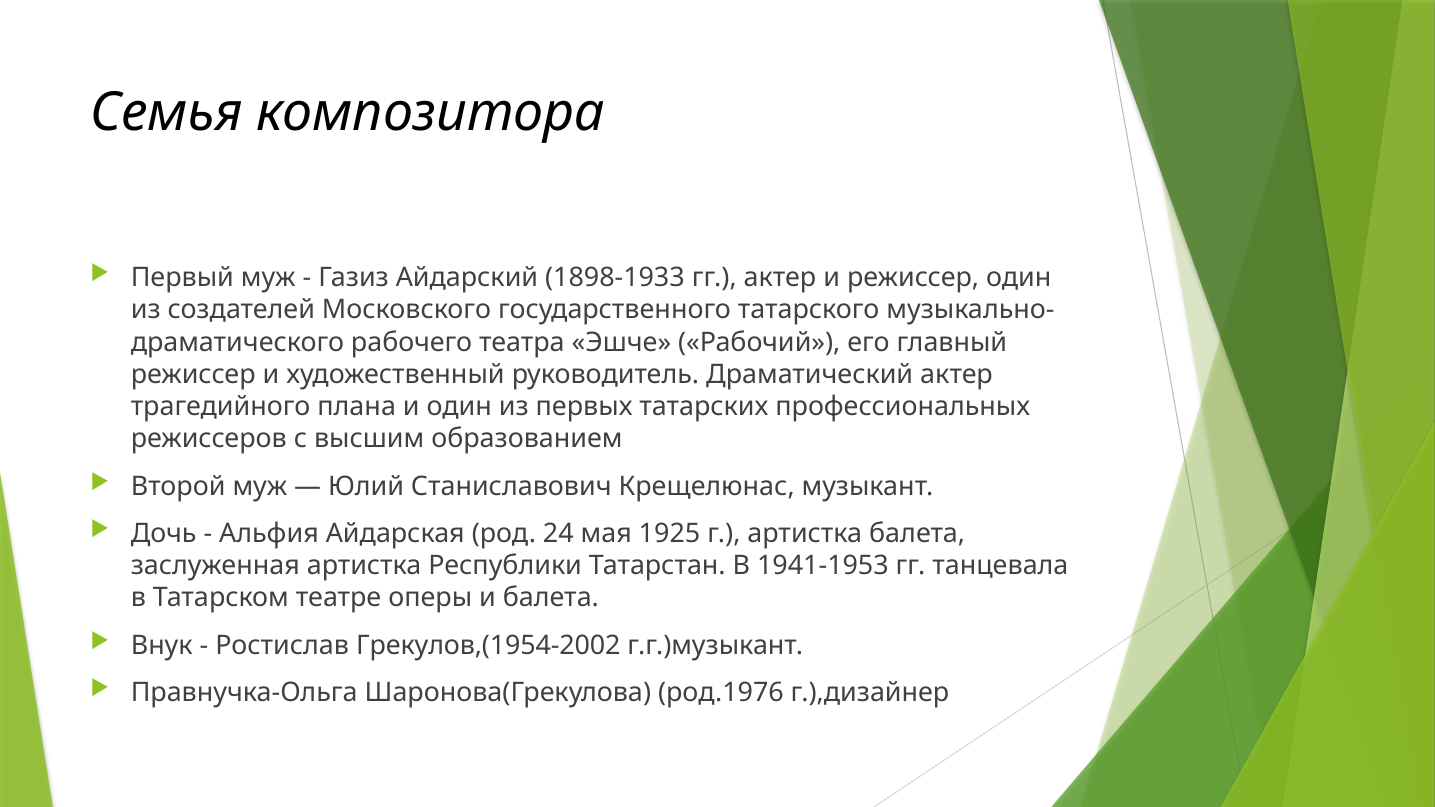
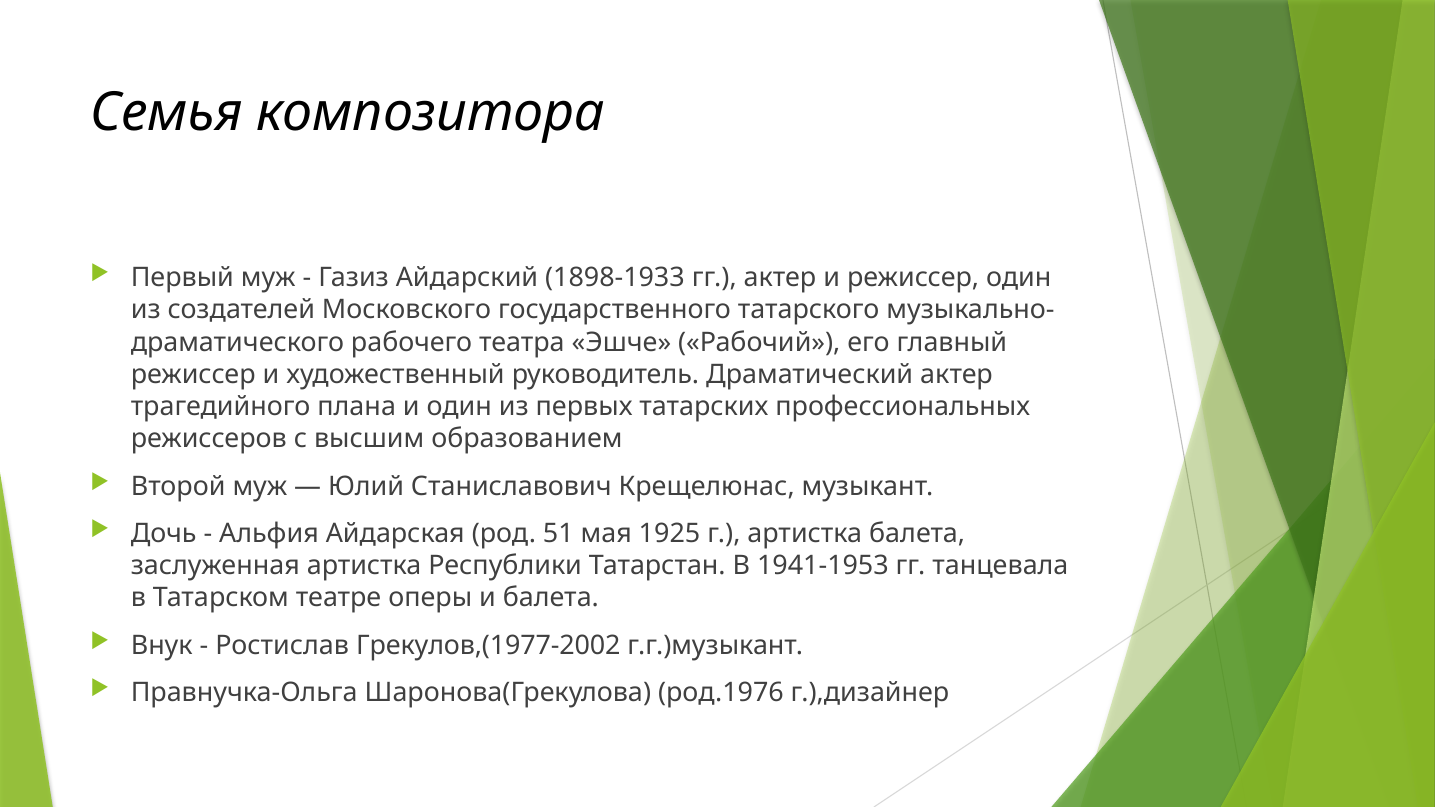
24: 24 -> 51
Грекулов,(1954-2002: Грекулов,(1954-2002 -> Грекулов,(1977-2002
